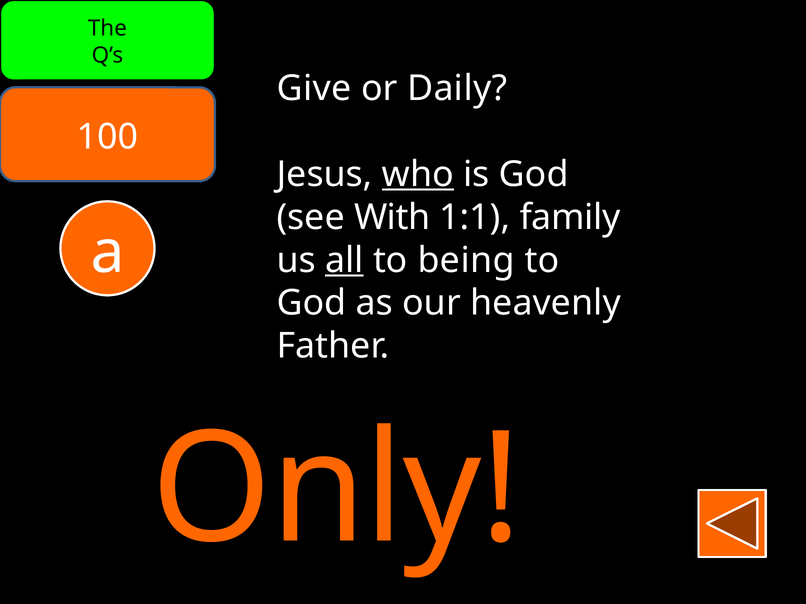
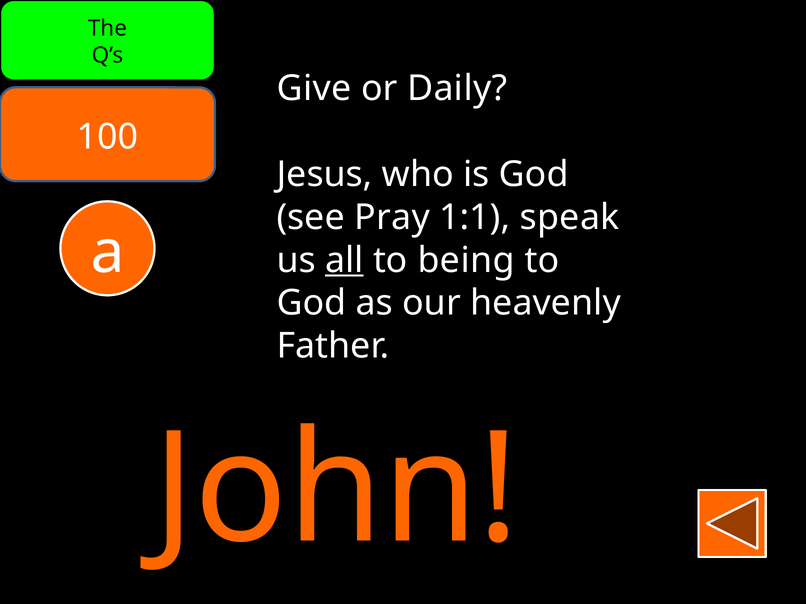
who underline: present -> none
With: With -> Pray
family: family -> speak
Only: Only -> John
